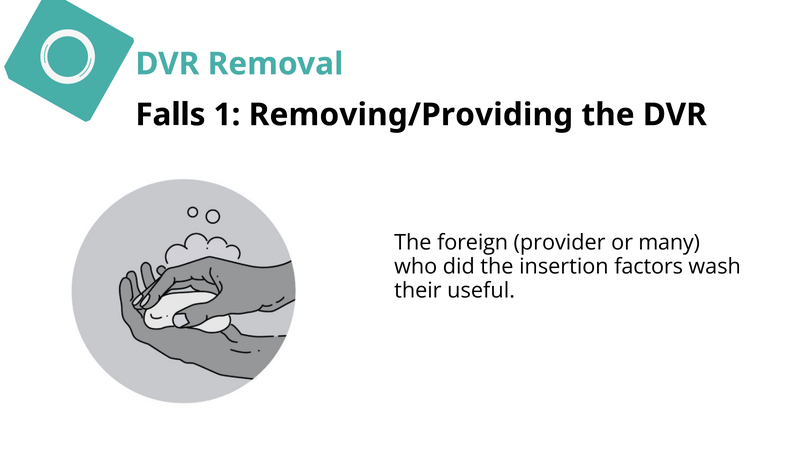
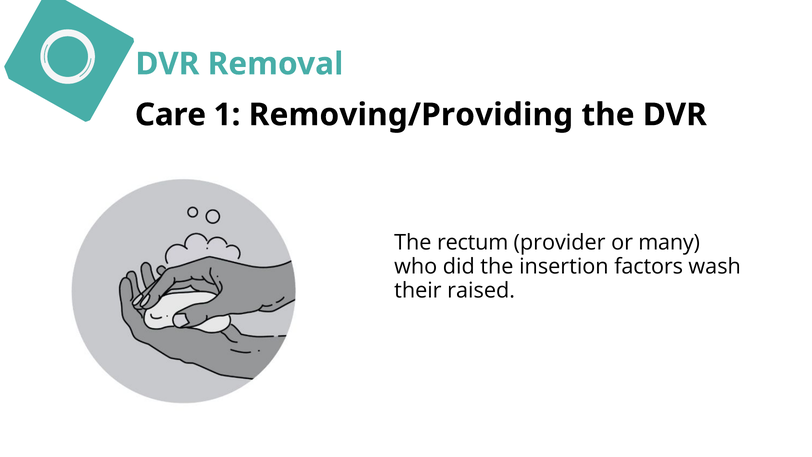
Falls: Falls -> Care
foreign: foreign -> rectum
useful: useful -> raised
